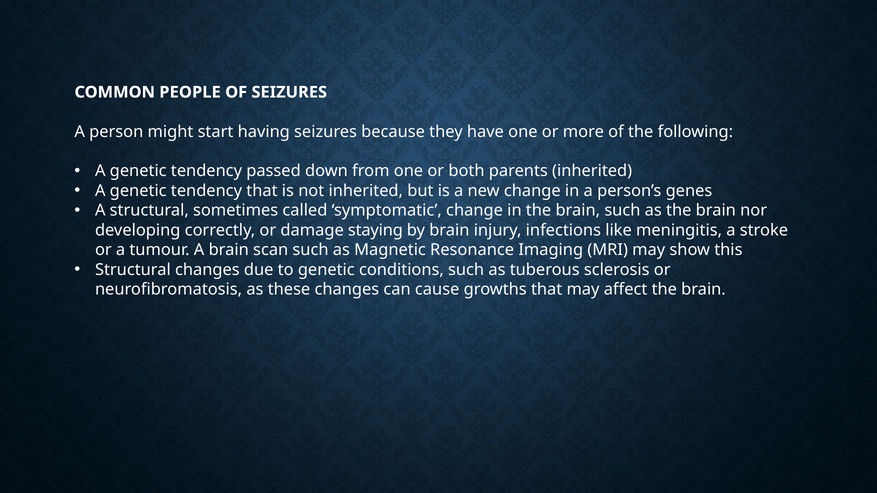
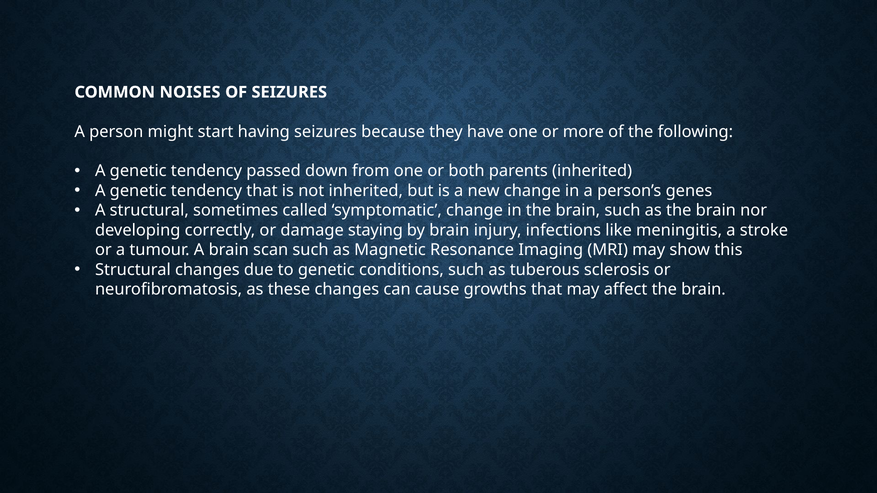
PEOPLE: PEOPLE -> NOISES
